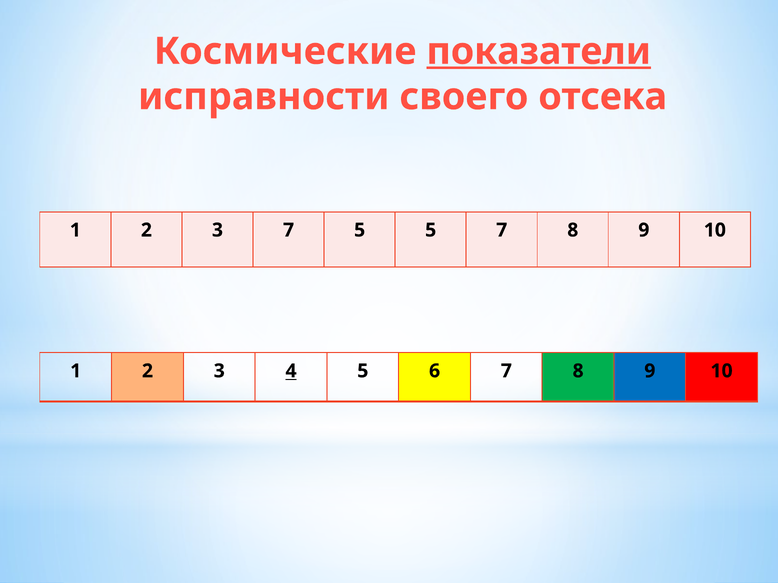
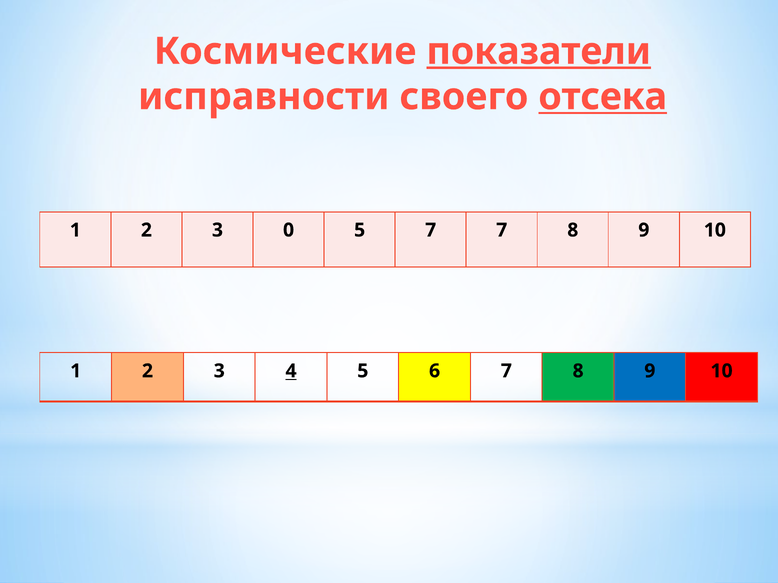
отсека underline: none -> present
3 7: 7 -> 0
5 5: 5 -> 7
